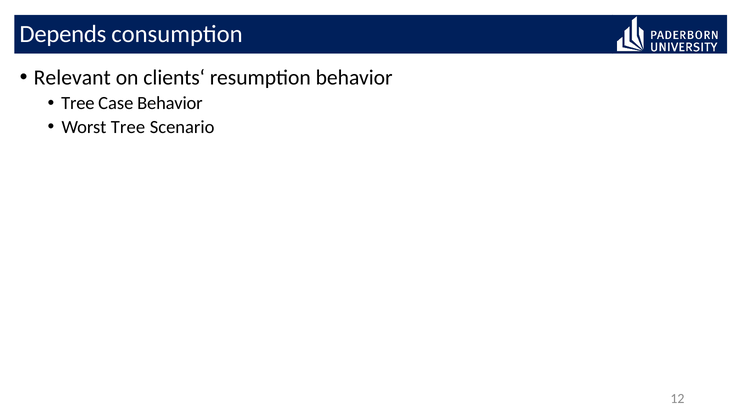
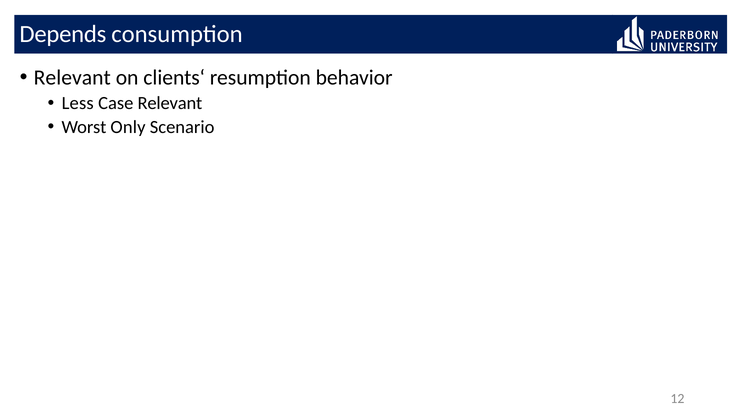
Tree at (78, 103): Tree -> Less
Case Behavior: Behavior -> Relevant
Worst Tree: Tree -> Only
